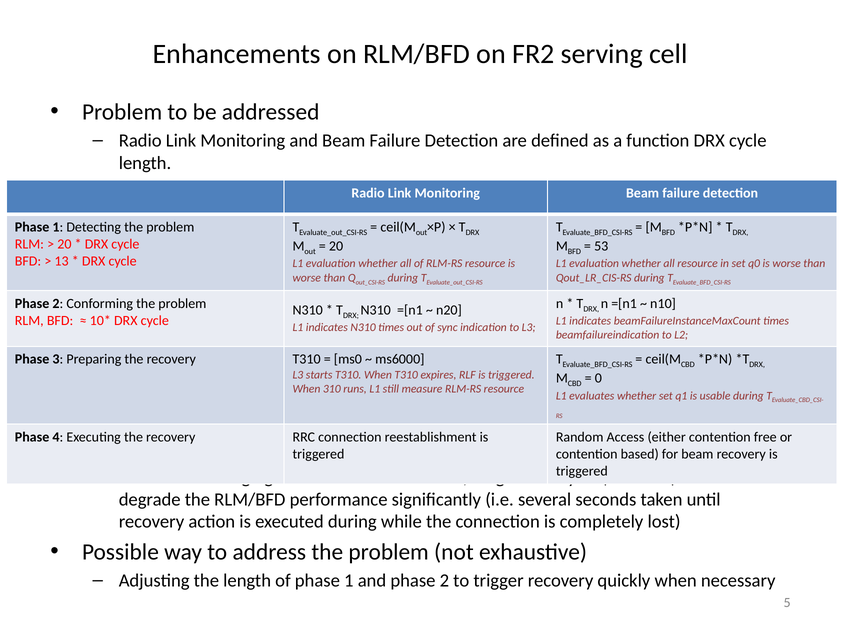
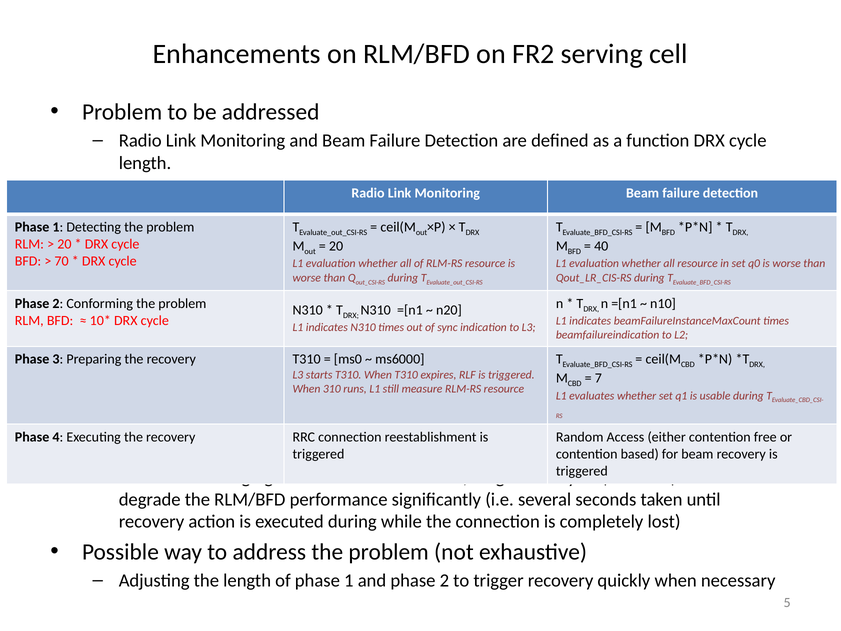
53: 53 -> 40
13: 13 -> 70
0: 0 -> 7
